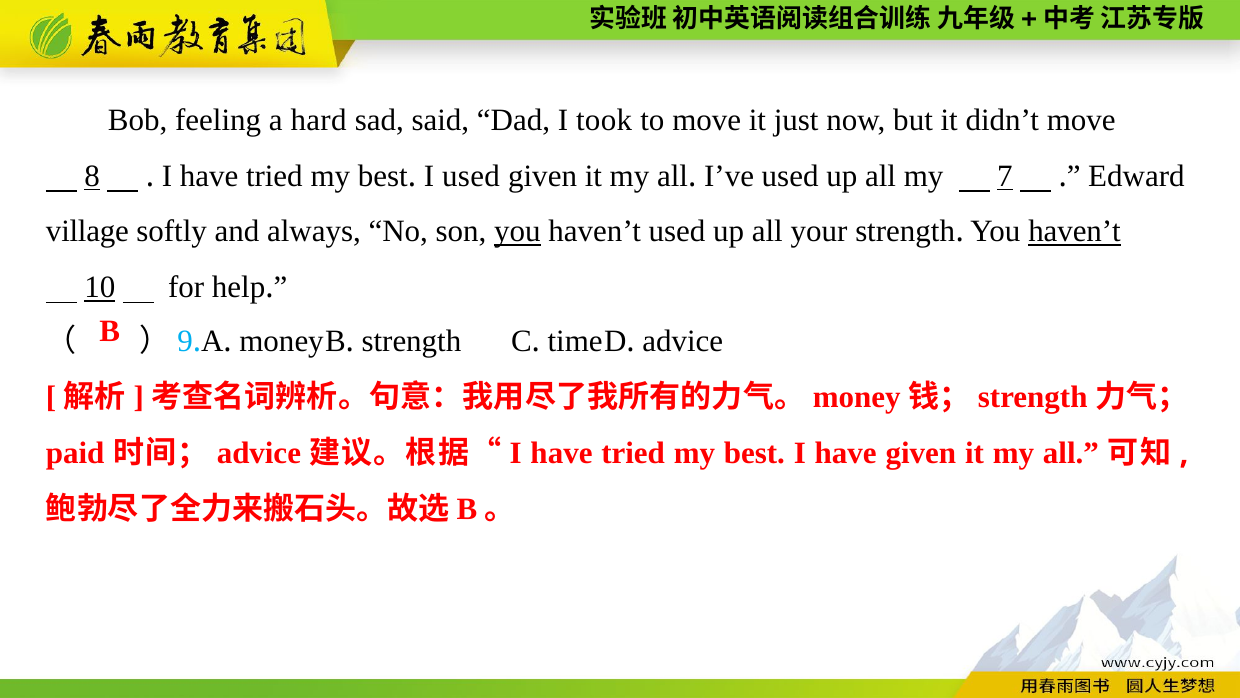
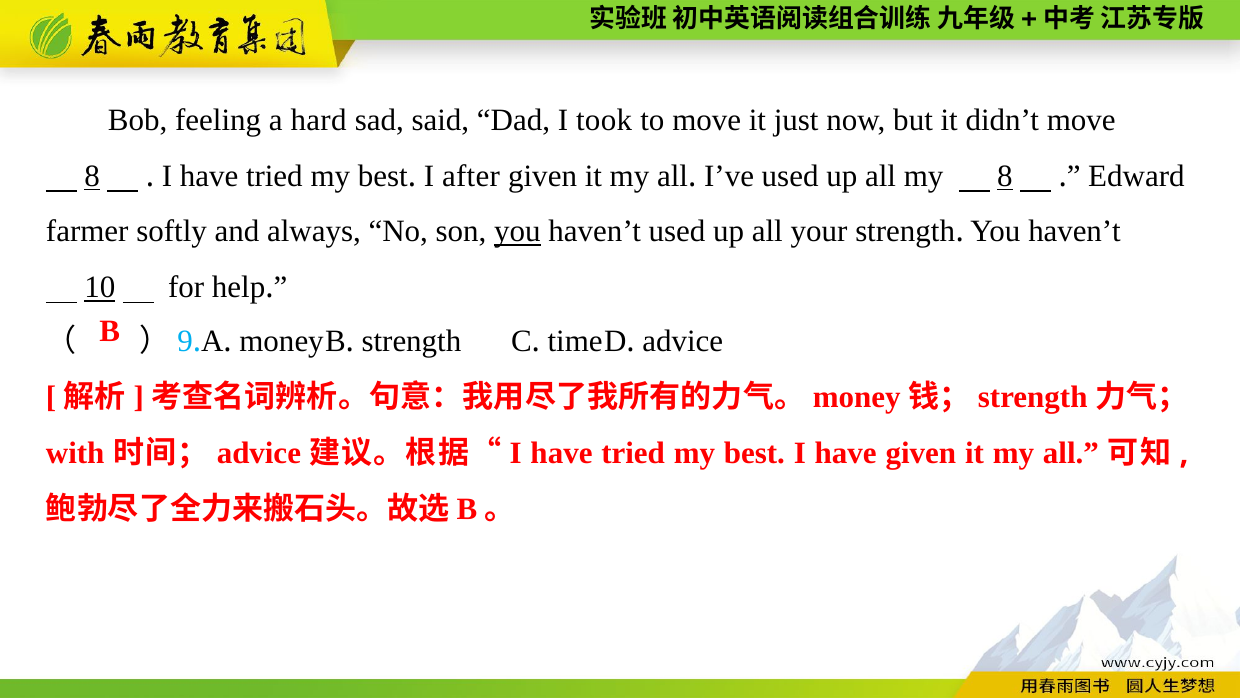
I used: used -> after
my 7: 7 -> 8
village: village -> farmer
haven’t at (1074, 232) underline: present -> none
paid: paid -> with
